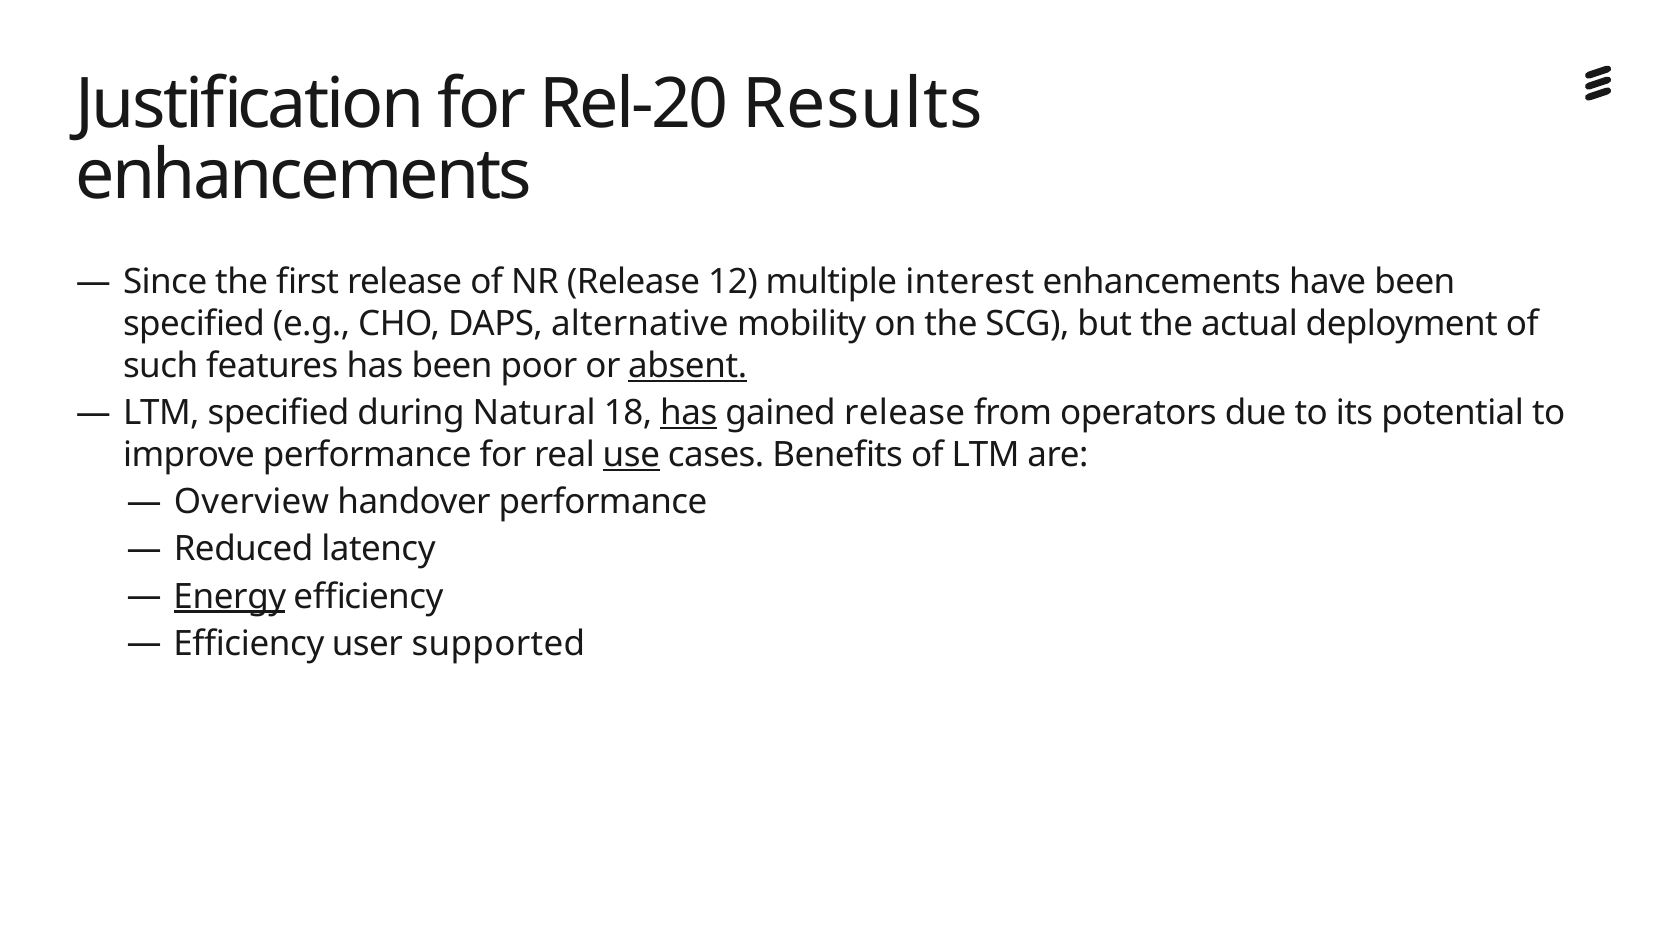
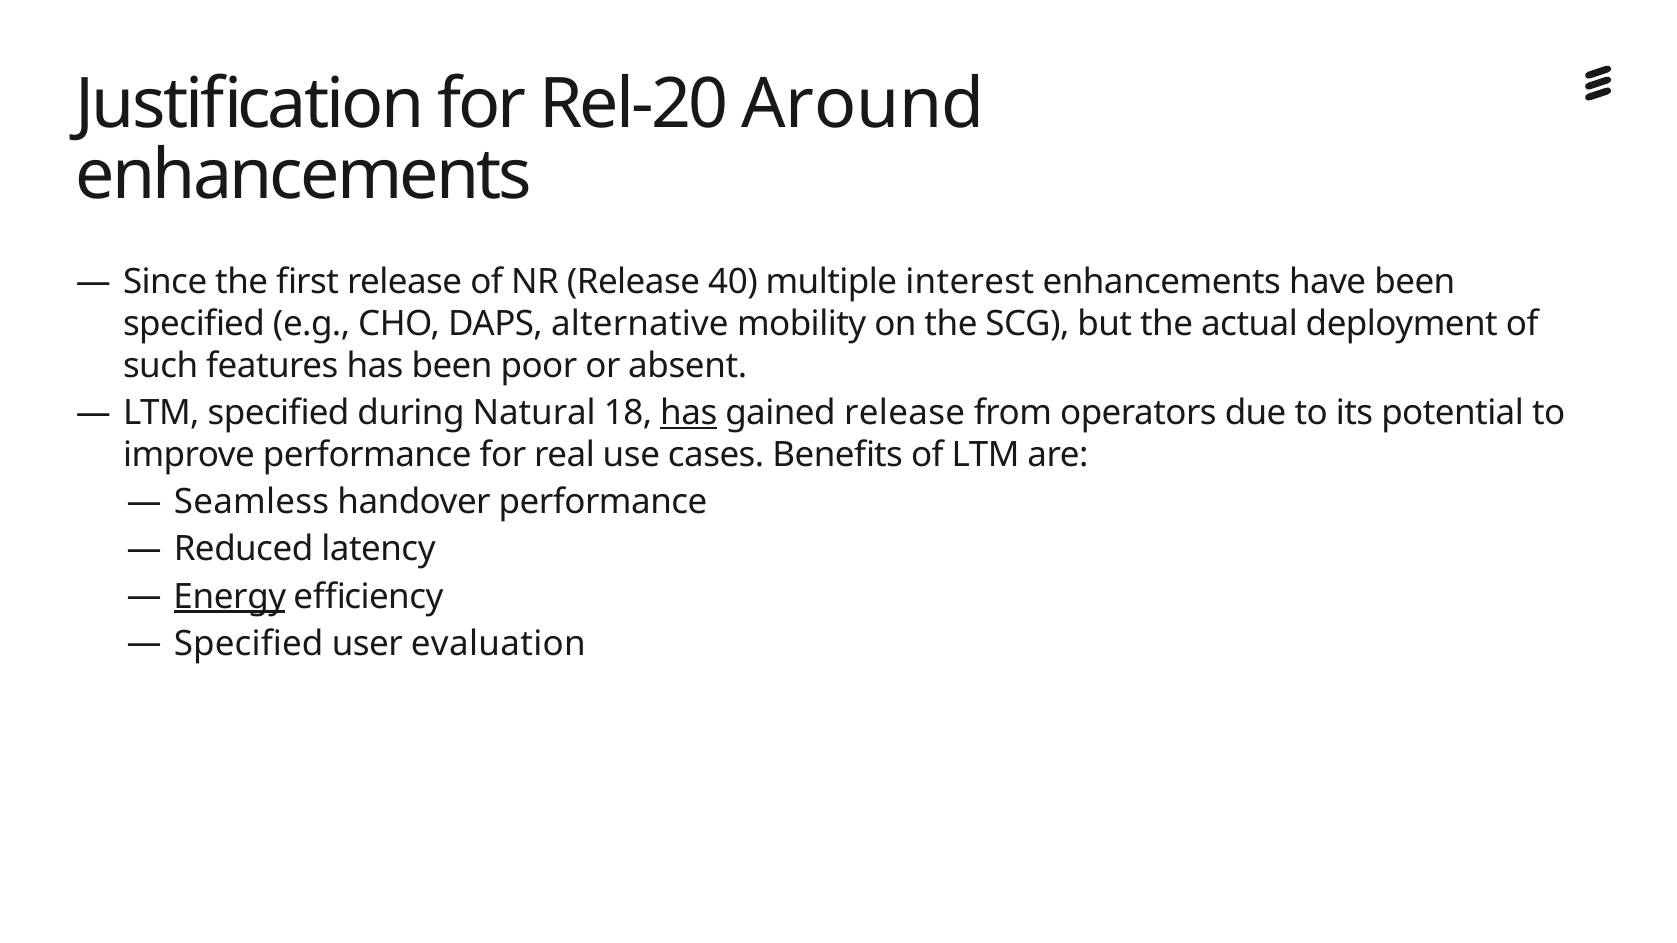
Results: Results -> Around
12: 12 -> 40
absent underline: present -> none
use underline: present -> none
Overview: Overview -> Seamless
Efficiency at (249, 644): Efficiency -> Specified
supported: supported -> evaluation
